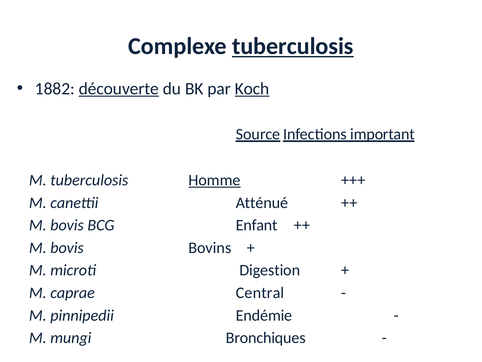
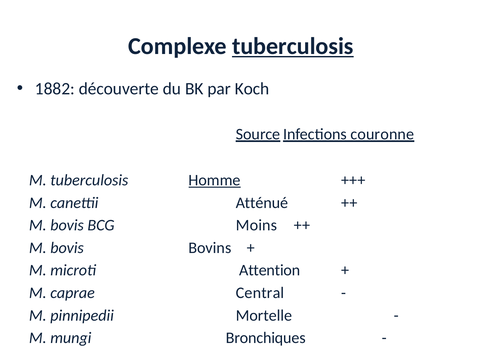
découverte underline: present -> none
Koch underline: present -> none
important: important -> couronne
Enfant: Enfant -> Moins
Digestion: Digestion -> Attention
Endémie: Endémie -> Mortelle
